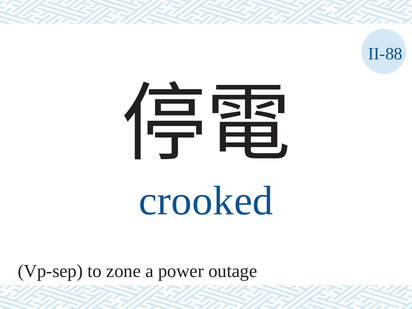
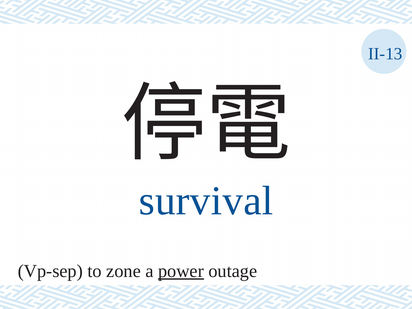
II-88: II-88 -> II-13
crooked: crooked -> survival
power underline: none -> present
